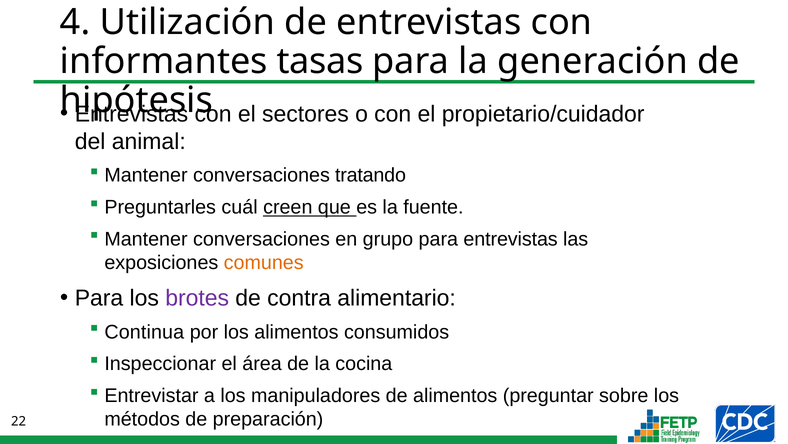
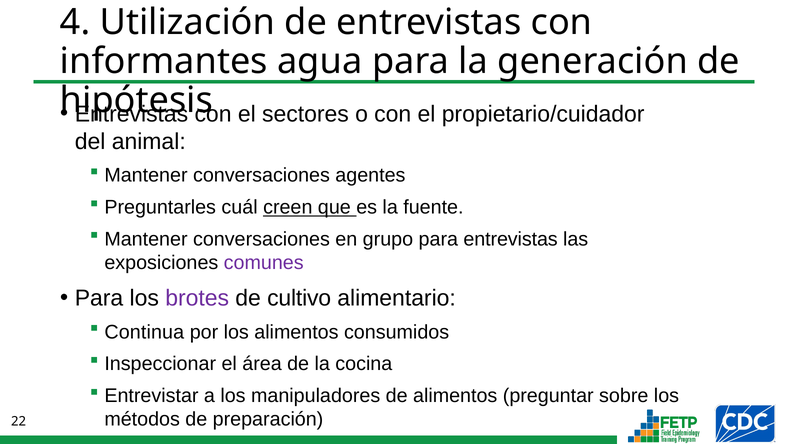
tasas: tasas -> agua
tratando: tratando -> agentes
comunes colour: orange -> purple
contra: contra -> cultivo
